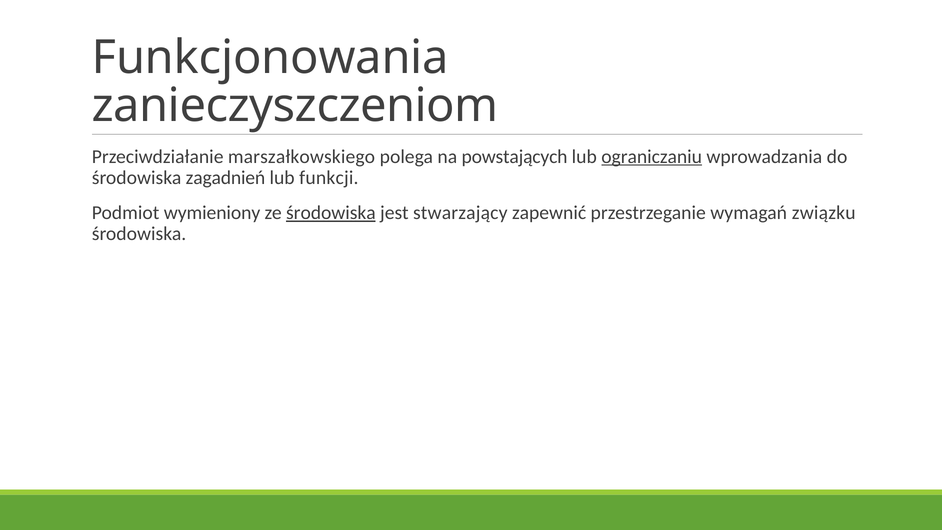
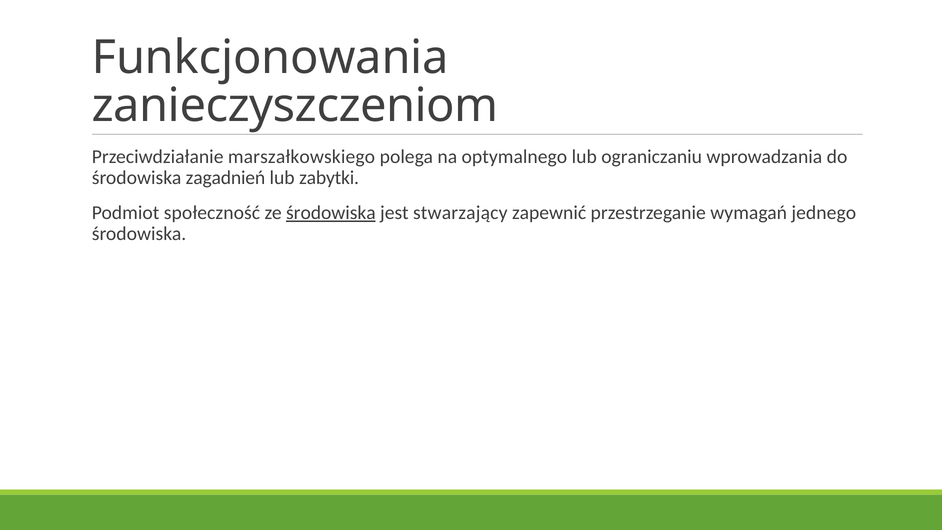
powstających: powstających -> optymalnego
ograniczaniu underline: present -> none
funkcji: funkcji -> zabytki
wymieniony: wymieniony -> społeczność
związku: związku -> jednego
